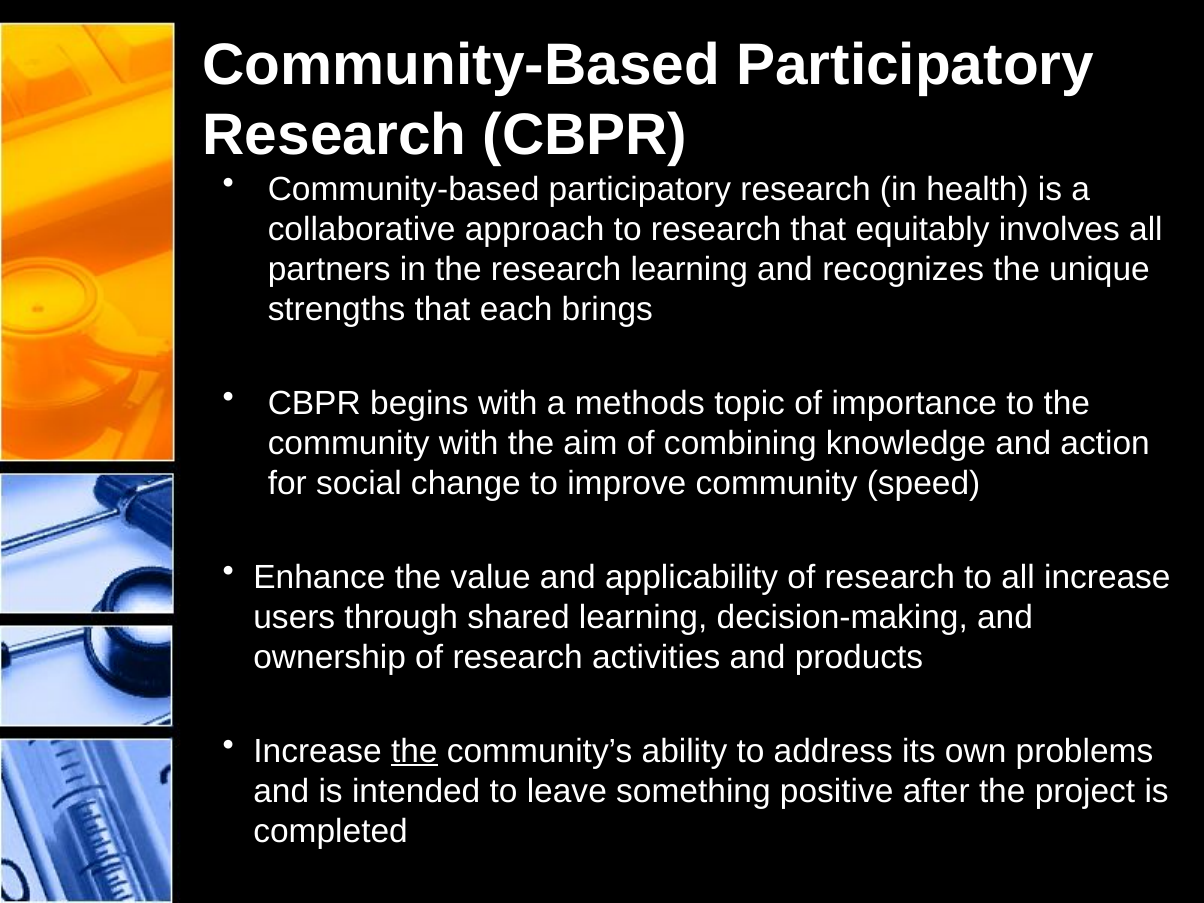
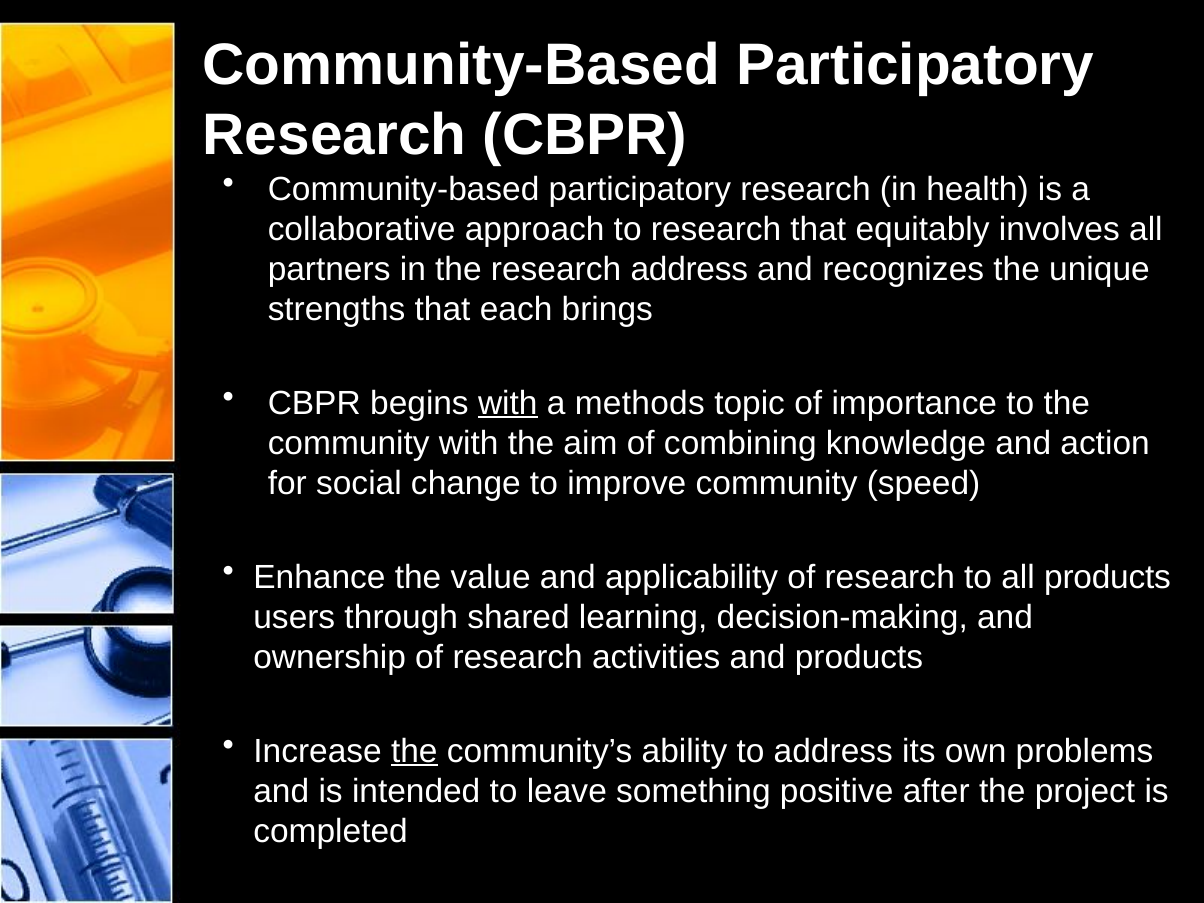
research learning: learning -> address
with at (508, 403) underline: none -> present
all increase: increase -> products
